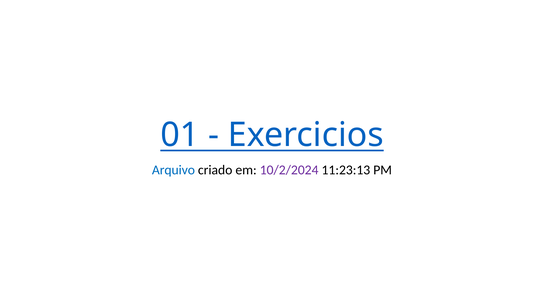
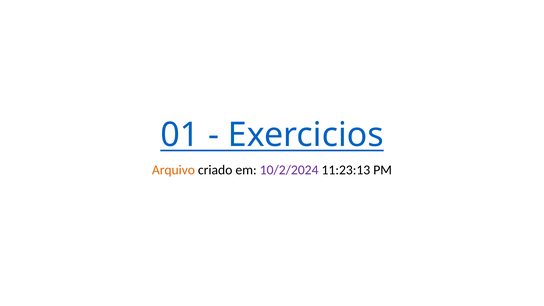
Arquivo colour: blue -> orange
